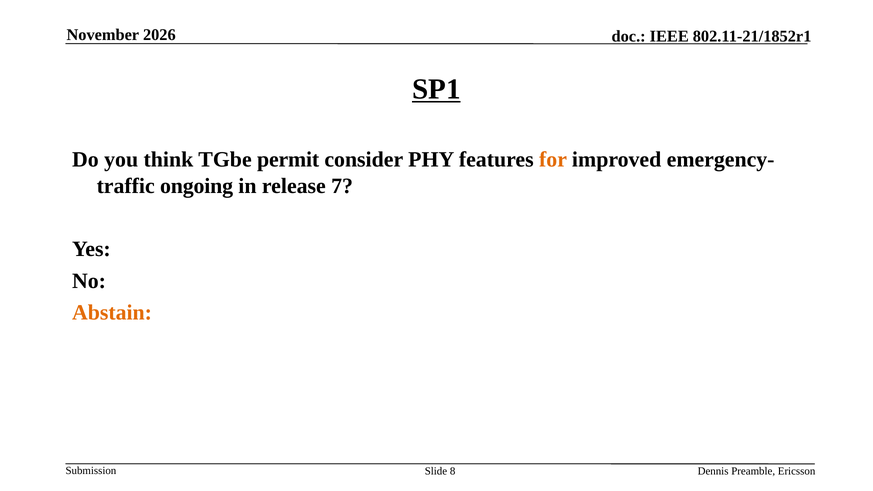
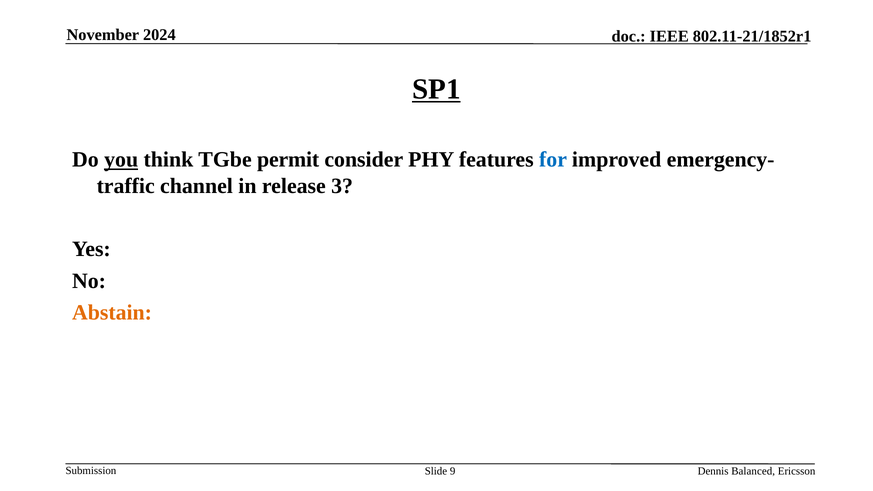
2026: 2026 -> 2024
you underline: none -> present
for colour: orange -> blue
ongoing: ongoing -> channel
7: 7 -> 3
8: 8 -> 9
Preamble: Preamble -> Balanced
